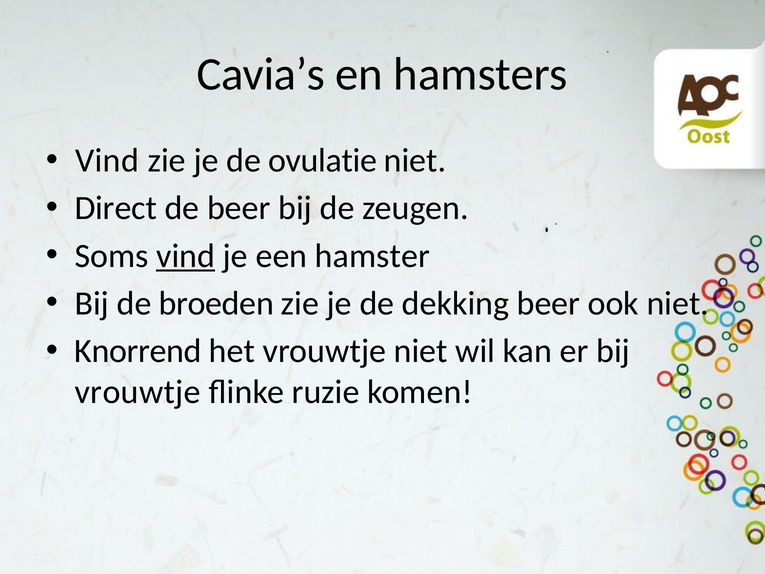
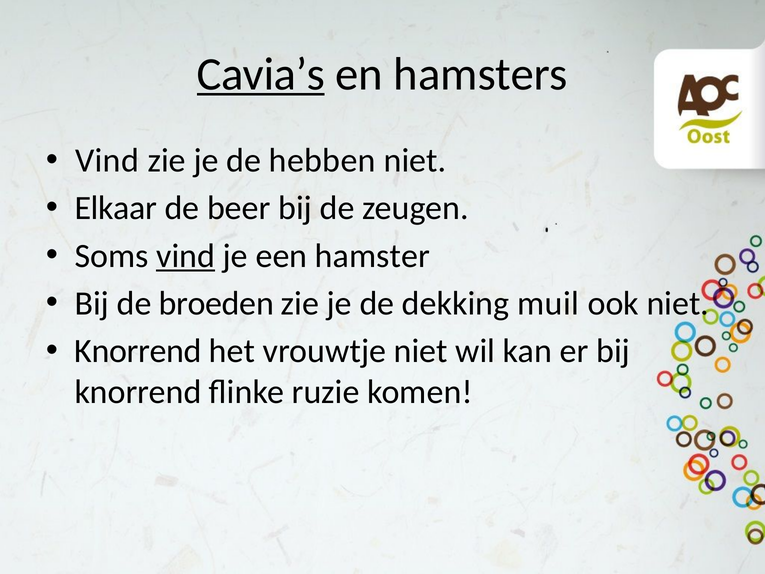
Cavia’s underline: none -> present
ovulatie: ovulatie -> hebben
Direct: Direct -> Elkaar
dekking beer: beer -> muil
vrouwtje at (138, 392): vrouwtje -> knorrend
